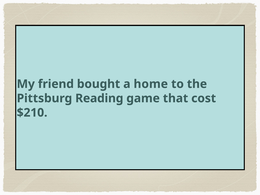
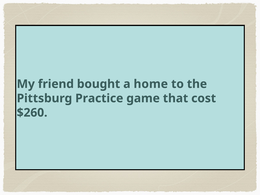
Reading: Reading -> Practice
$210: $210 -> $260
